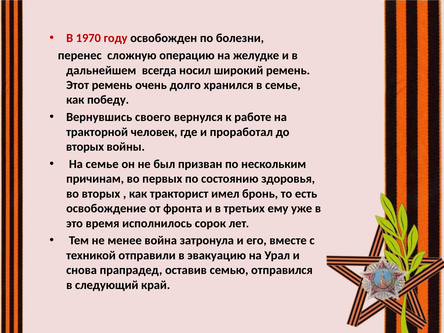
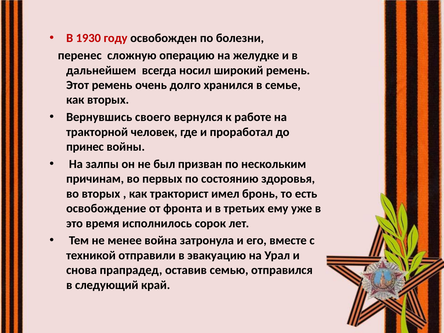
1970: 1970 -> 1930
как победу: победу -> вторых
вторых at (85, 147): вторых -> принес
На семье: семье -> залпы
